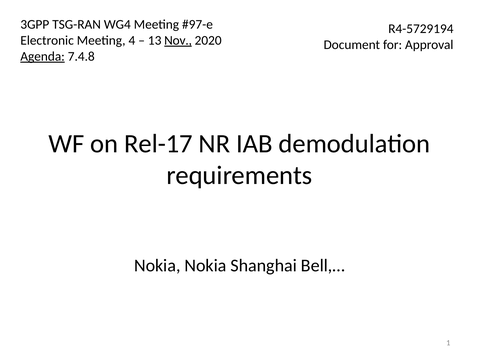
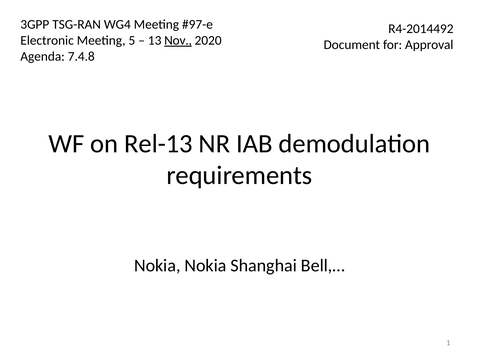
R4-5729194: R4-5729194 -> R4-2014492
4: 4 -> 5
Agenda underline: present -> none
Rel-17: Rel-17 -> Rel-13
